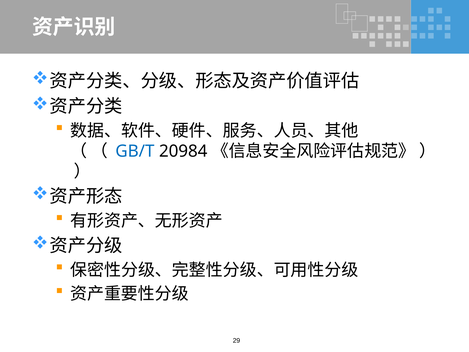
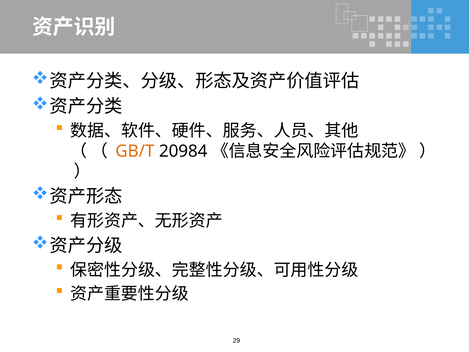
GB/T colour: blue -> orange
